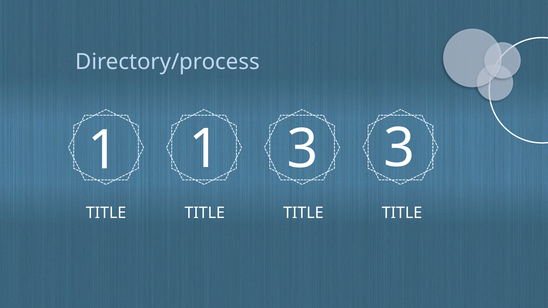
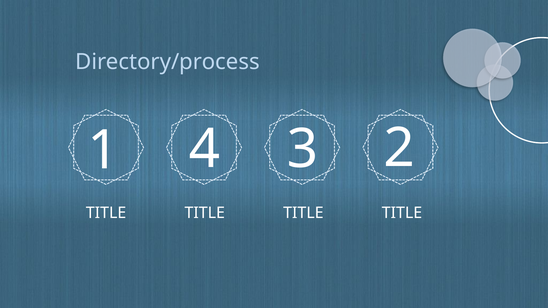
1 1: 1 -> 4
3 3: 3 -> 2
